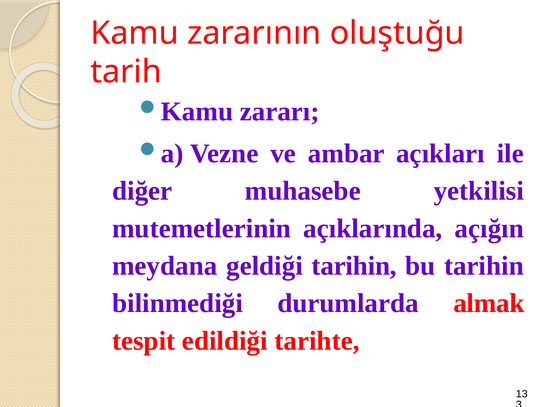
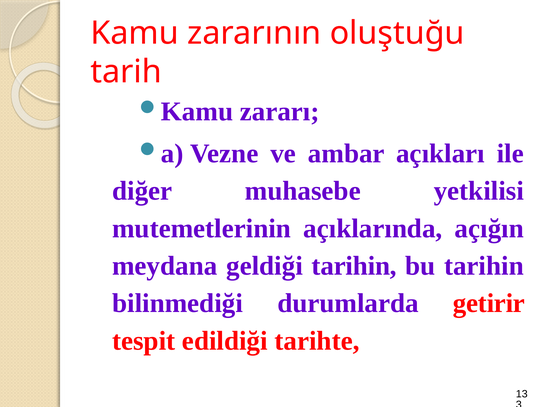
almak: almak -> getirir
